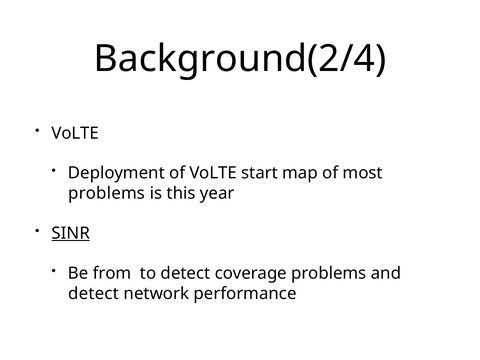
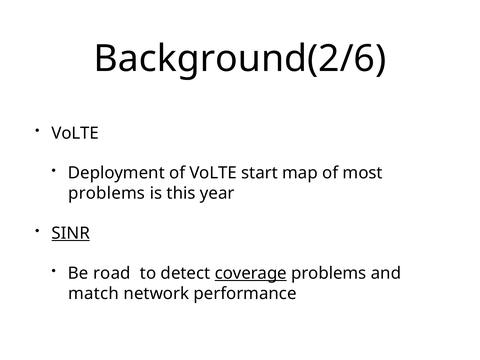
Background(2/4: Background(2/4 -> Background(2/6
from: from -> road
coverage underline: none -> present
detect at (94, 293): detect -> match
